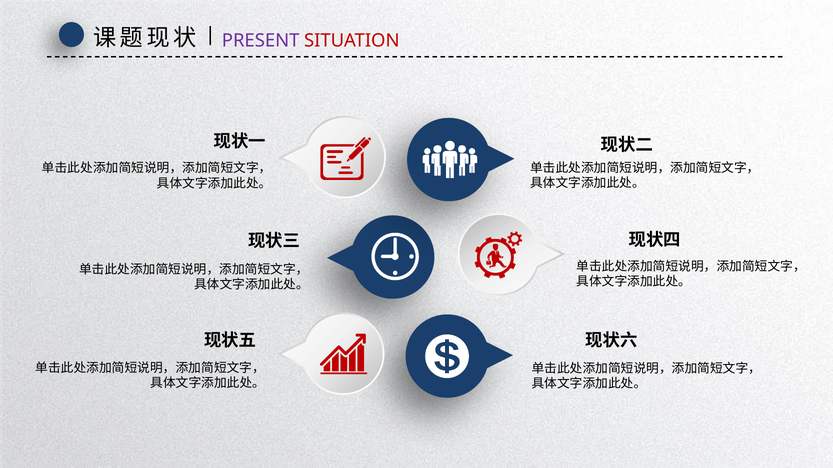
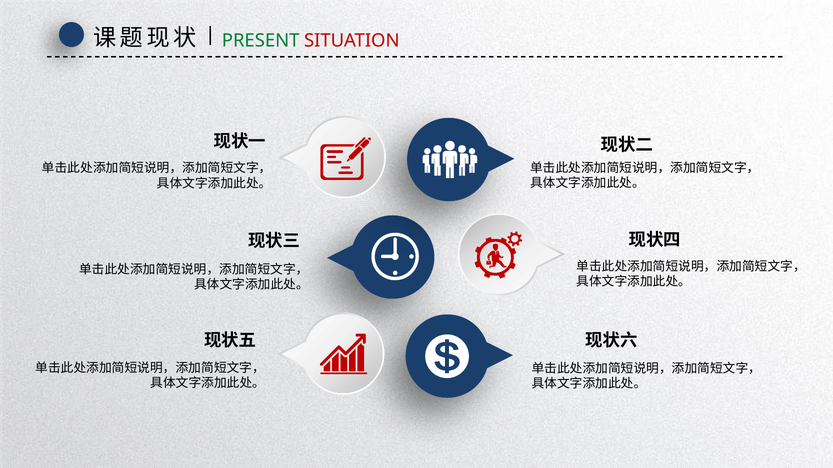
PRESENT colour: purple -> green
